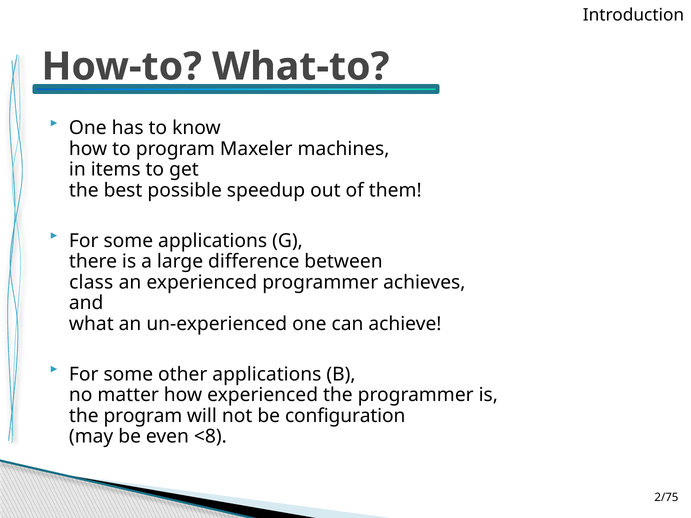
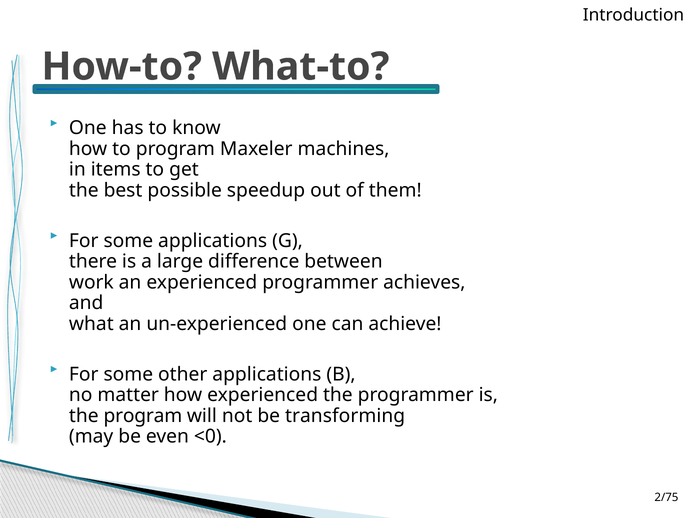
class: class -> work
configuration: configuration -> transforming
<8: <8 -> <0
